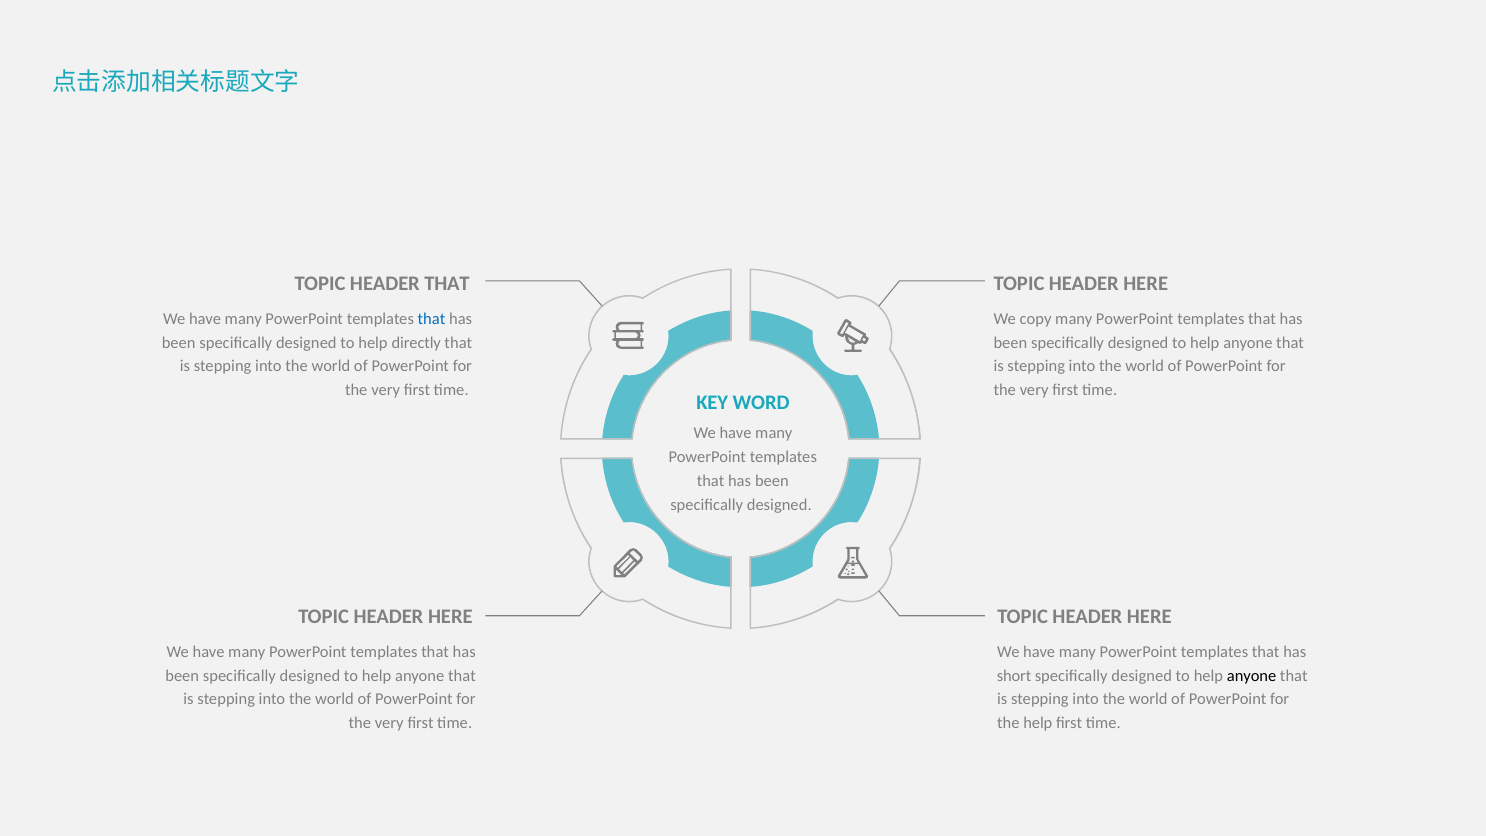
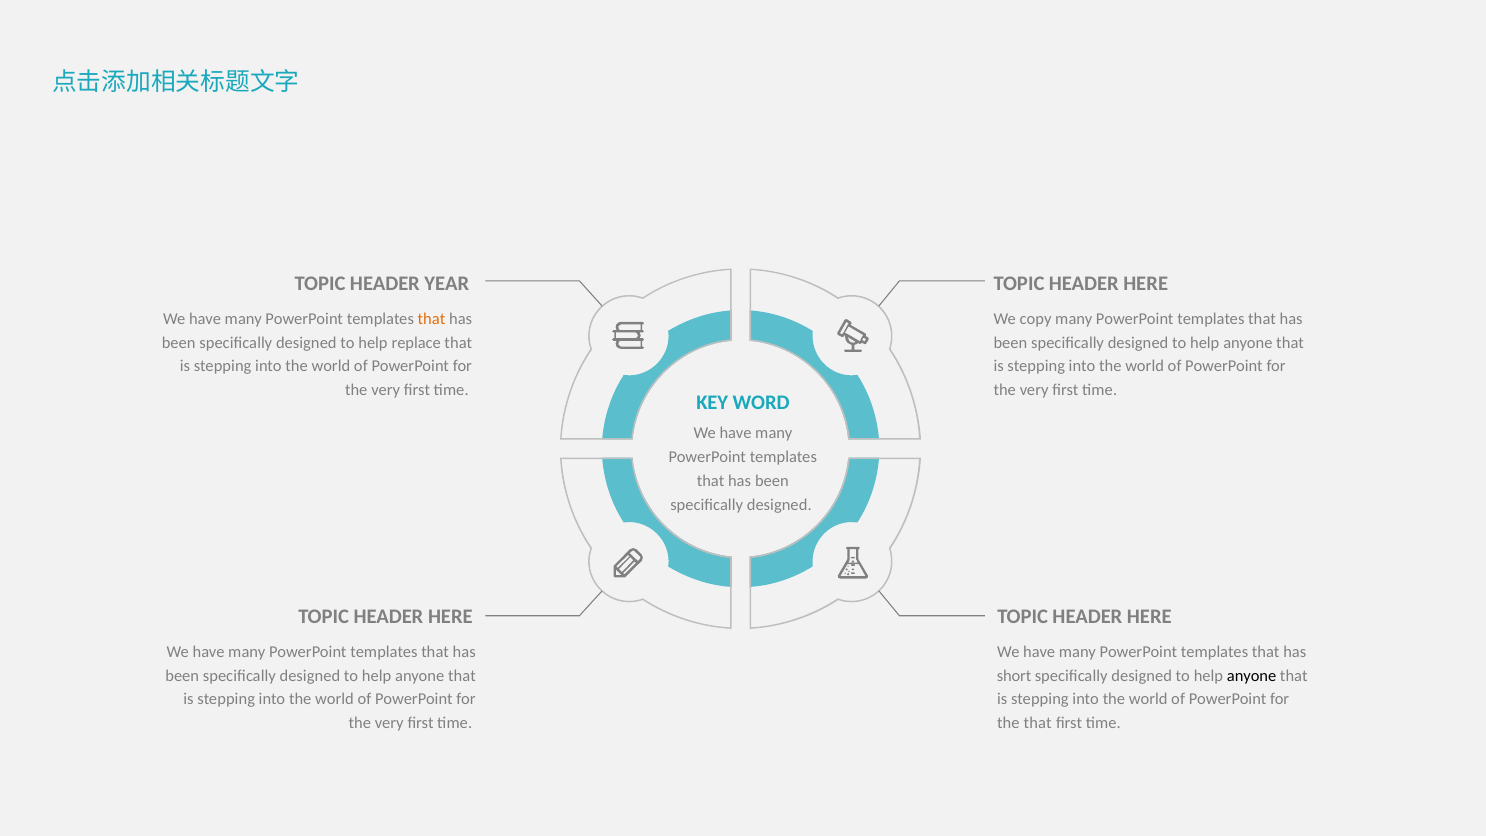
HEADER THAT: THAT -> YEAR
that at (432, 319) colour: blue -> orange
directly: directly -> replace
the help: help -> that
